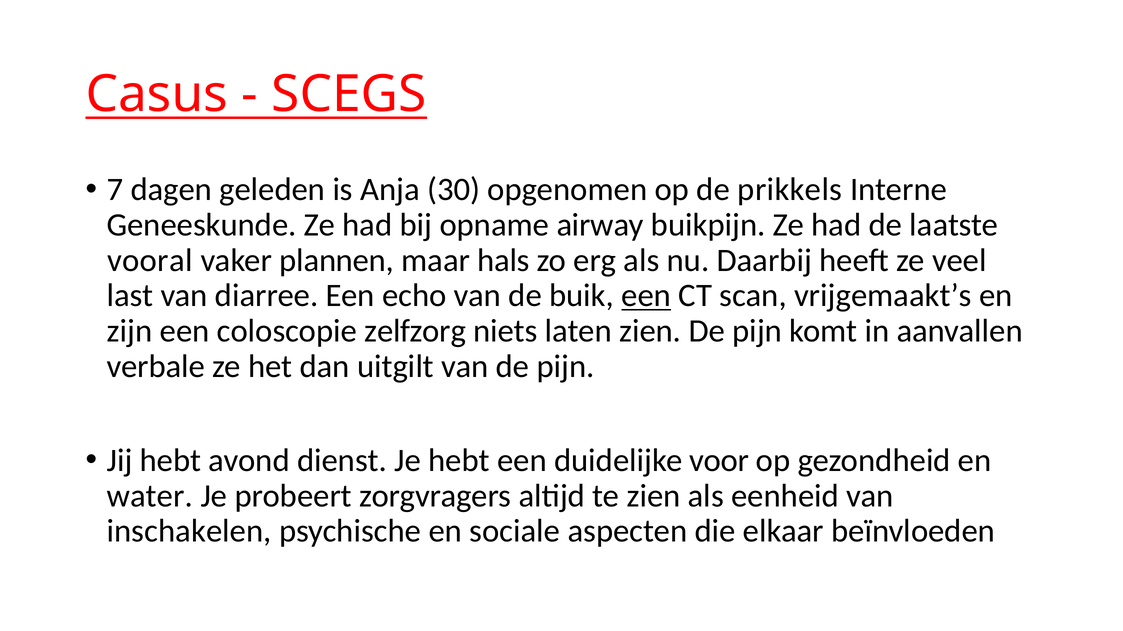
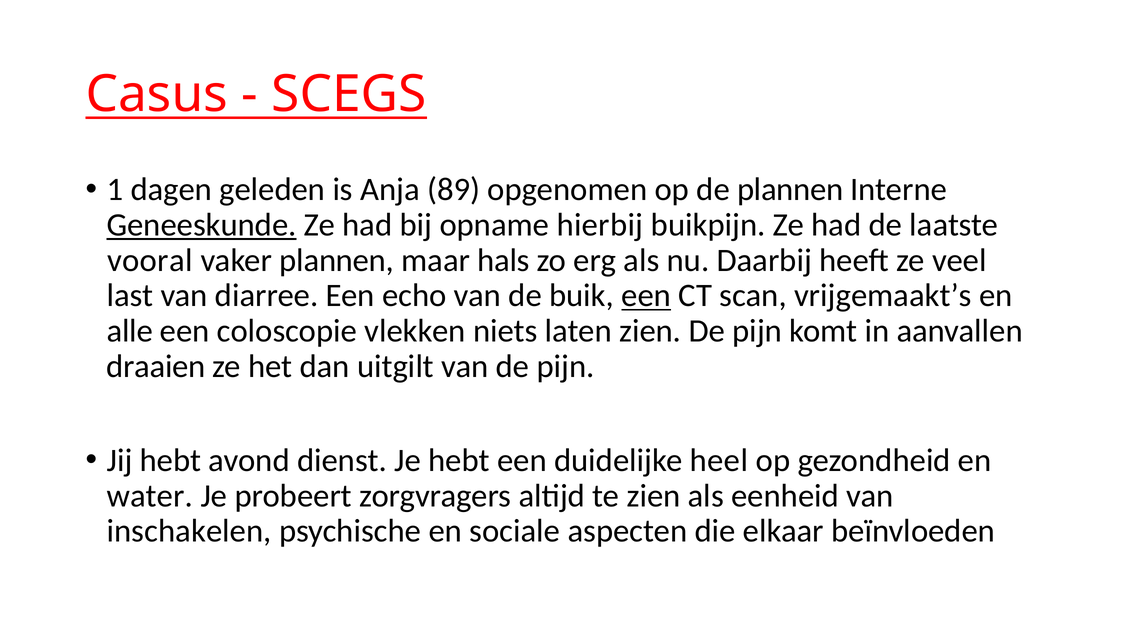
7: 7 -> 1
30: 30 -> 89
de prikkels: prikkels -> plannen
Geneeskunde underline: none -> present
airway: airway -> hierbij
zijn: zijn -> alle
zelfzorg: zelfzorg -> vlekken
verbale: verbale -> draaien
voor: voor -> heel
